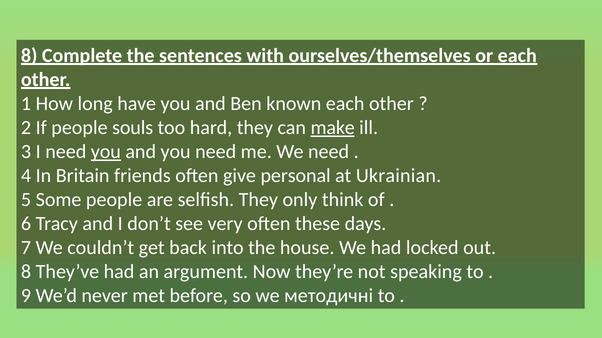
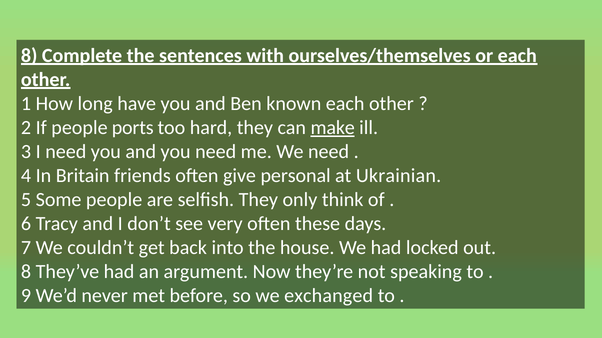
souls: souls -> ports
you at (106, 152) underline: present -> none
методичні: методичні -> exchanged
